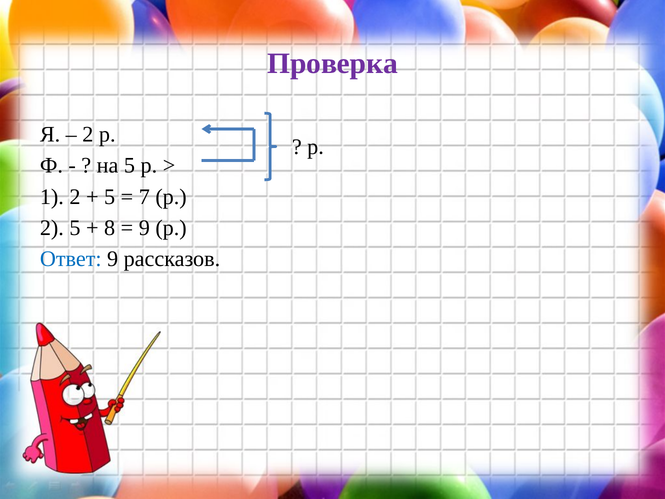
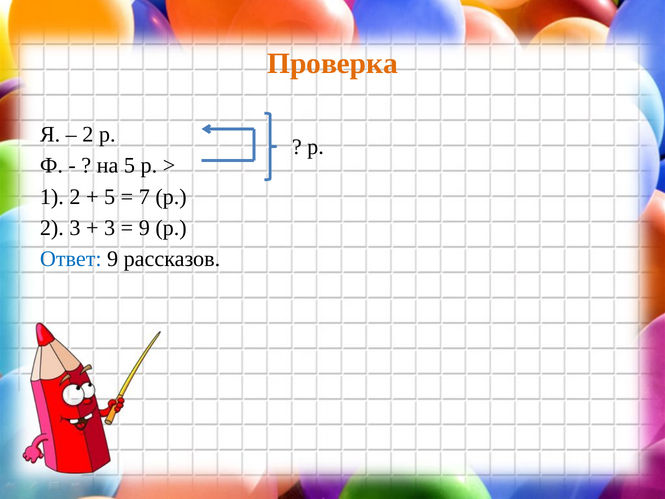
Проверка colour: purple -> orange
2 5: 5 -> 3
8 at (110, 228): 8 -> 3
